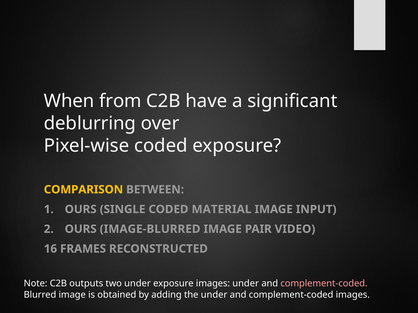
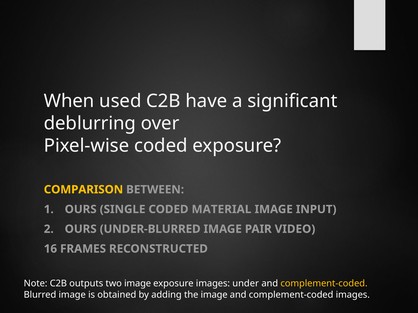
from: from -> used
IMAGE-BLURRED: IMAGE-BLURRED -> UNDER-BLURRED
two under: under -> image
complement-coded at (324, 284) colour: pink -> yellow
the under: under -> image
